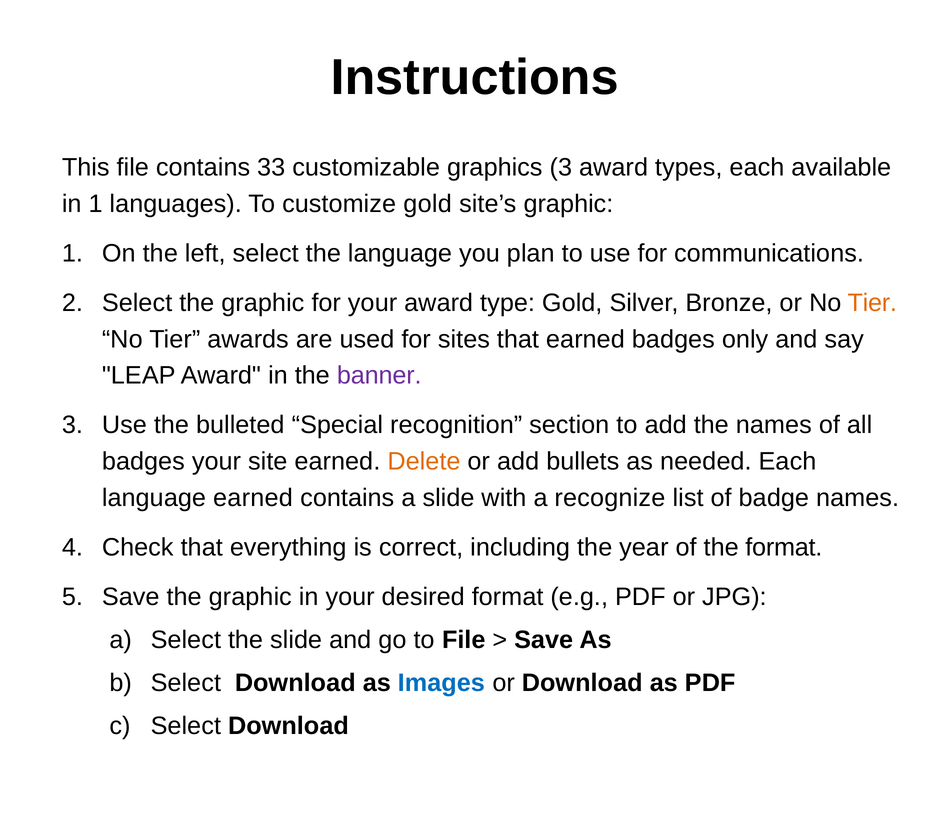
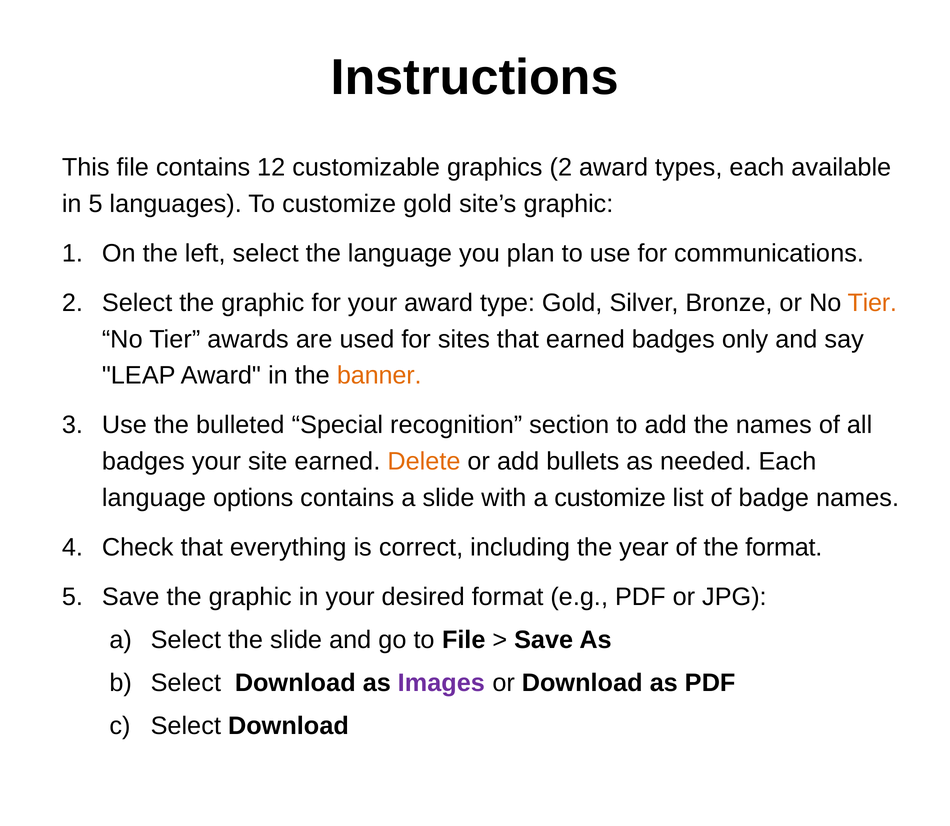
33: 33 -> 12
graphics 3: 3 -> 2
in 1: 1 -> 5
banner colour: purple -> orange
language earned: earned -> options
a recognize: recognize -> customize
Images colour: blue -> purple
